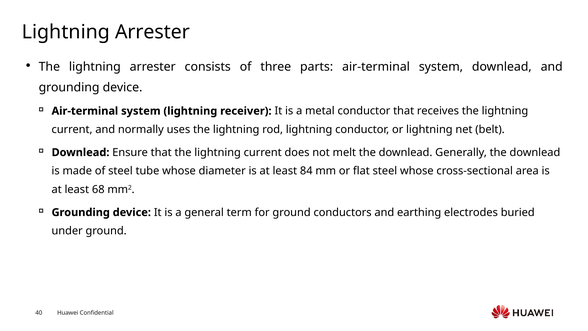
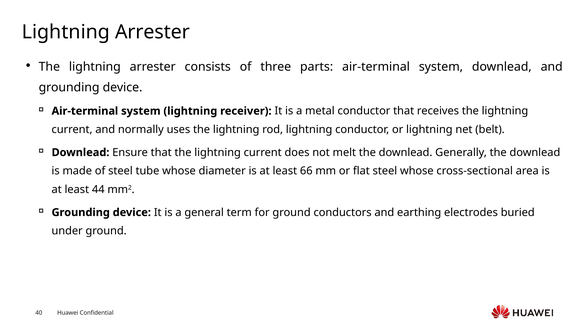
84: 84 -> 66
68: 68 -> 44
